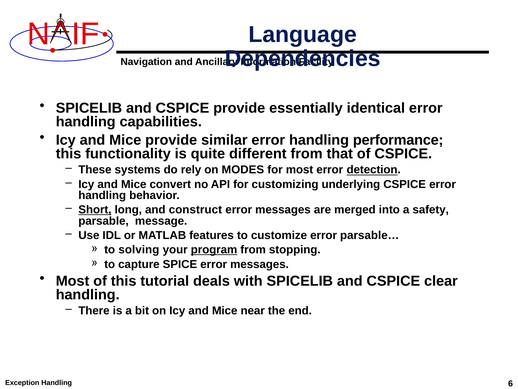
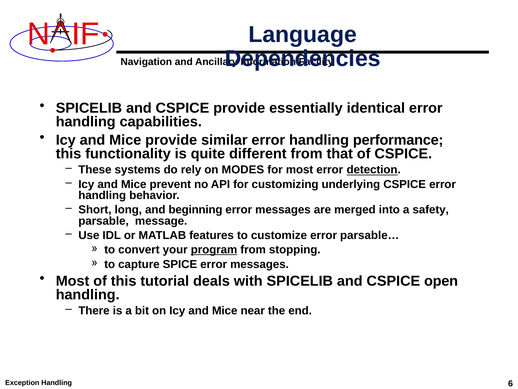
convert: convert -> prevent
Short underline: present -> none
construct: construct -> beginning
solving: solving -> convert
clear: clear -> open
